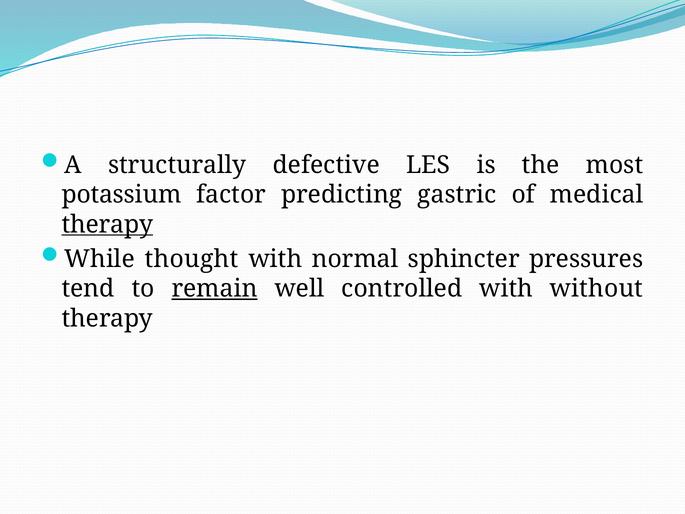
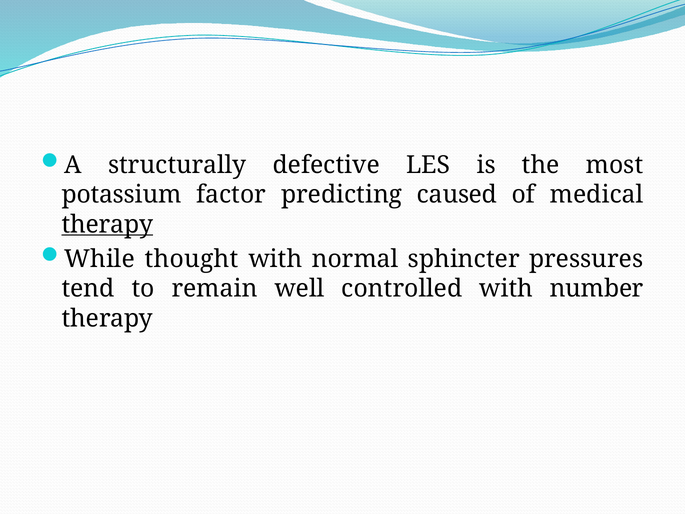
gastric: gastric -> caused
remain underline: present -> none
without: without -> number
